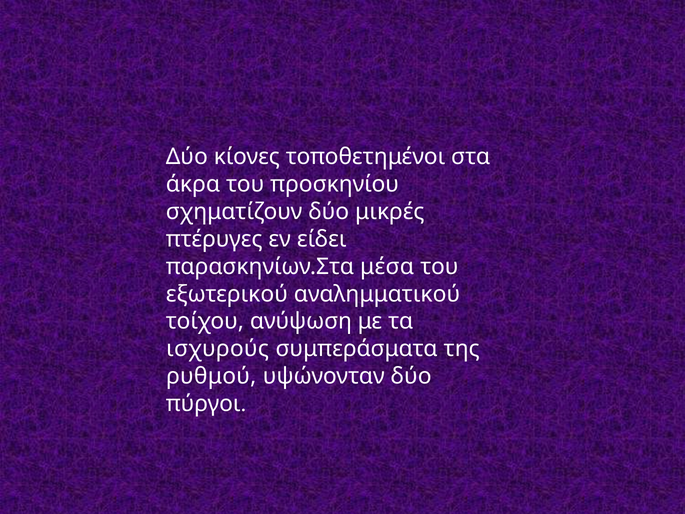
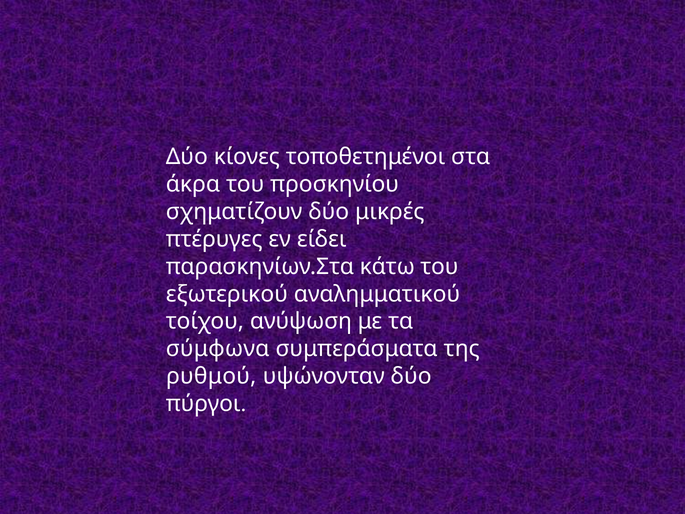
μέσα: μέσα -> κάτω
ισχυρούς: ισχυρούς -> σύμφωνα
